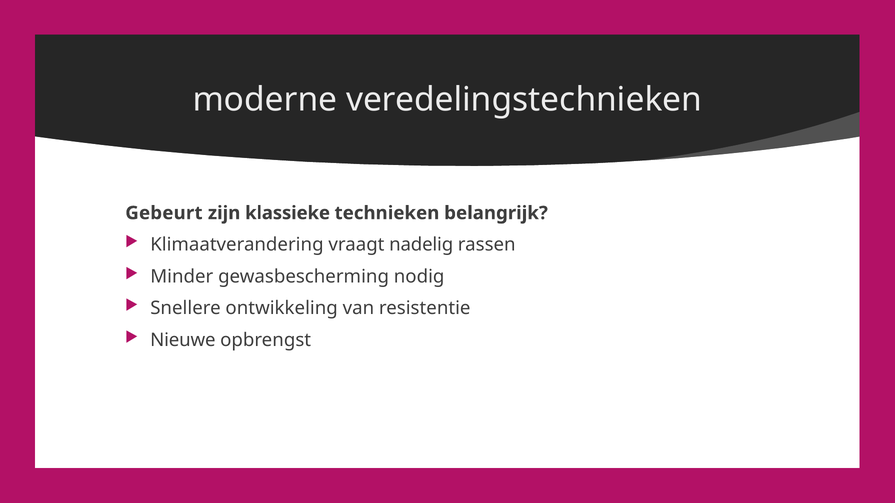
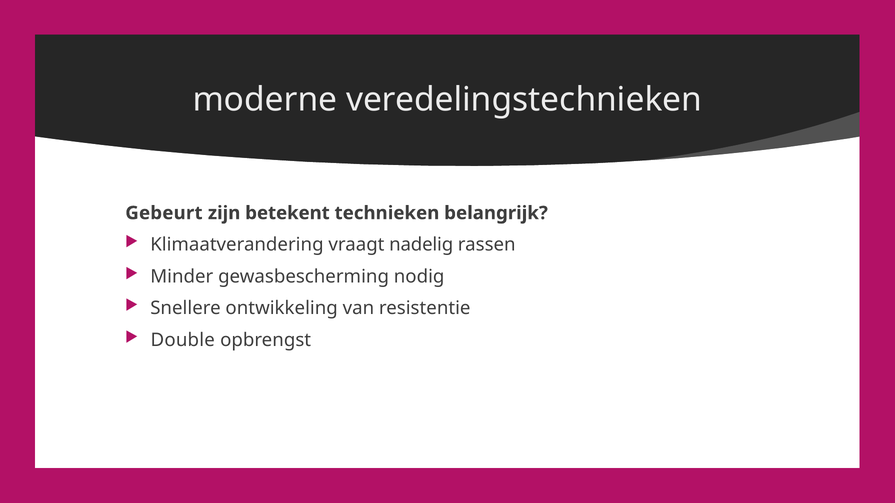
klassieke: klassieke -> betekent
Nieuwe: Nieuwe -> Double
